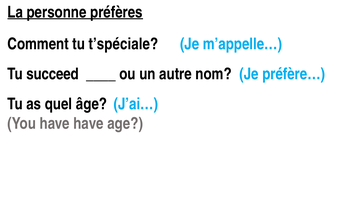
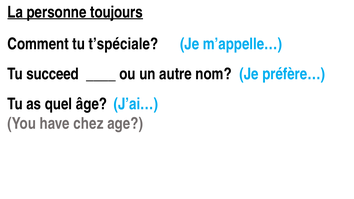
préfères: préfères -> toujours
have have: have -> chez
